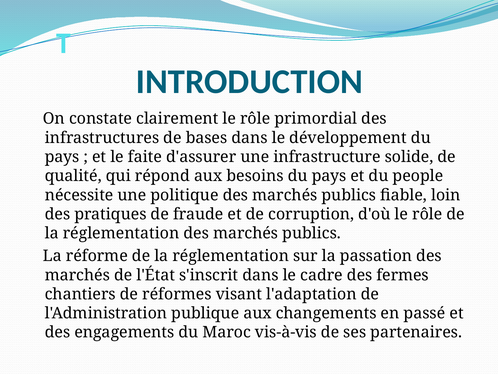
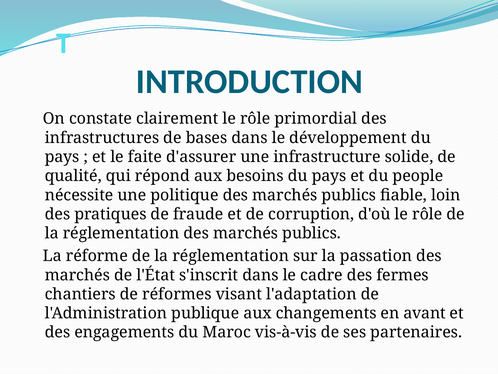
passé: passé -> avant
